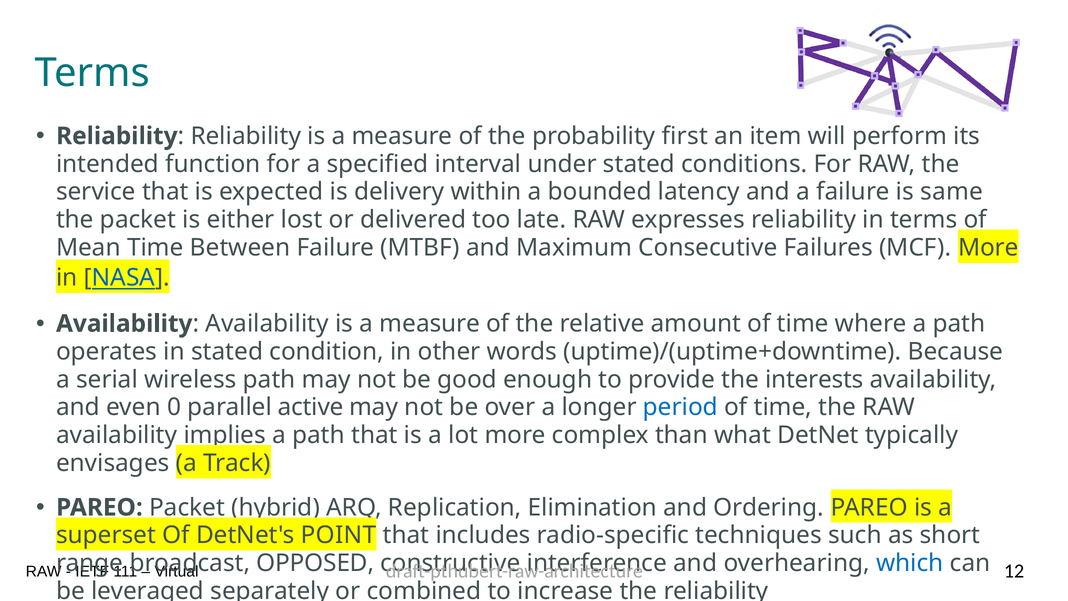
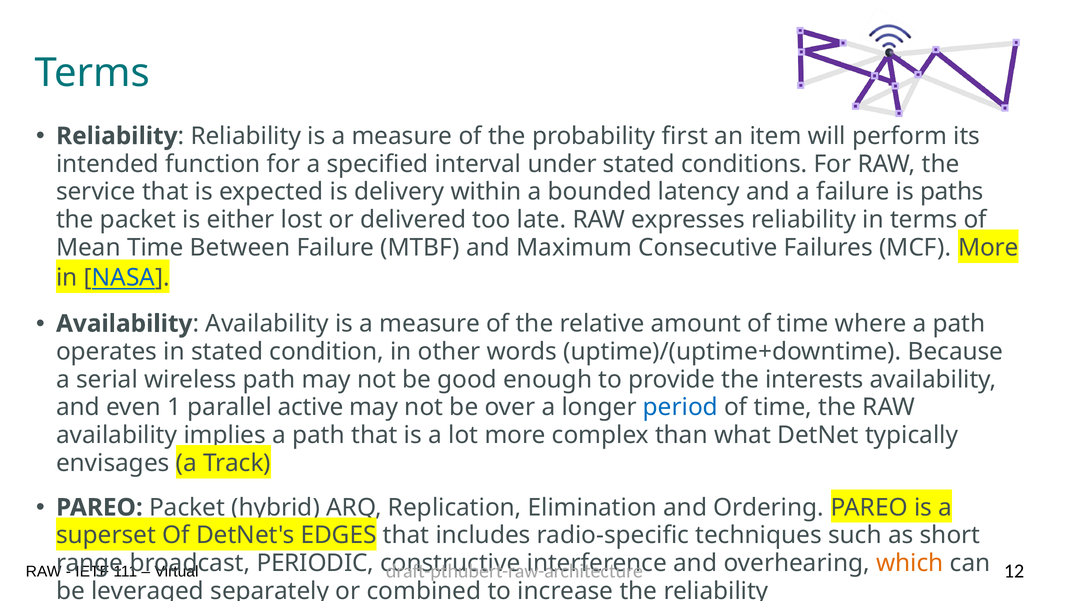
same: same -> paths
0: 0 -> 1
POINT: POINT -> EDGES
OPPOSED: OPPOSED -> PERIODIC
which colour: blue -> orange
